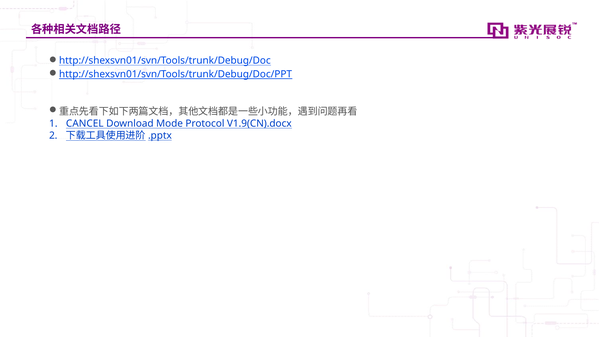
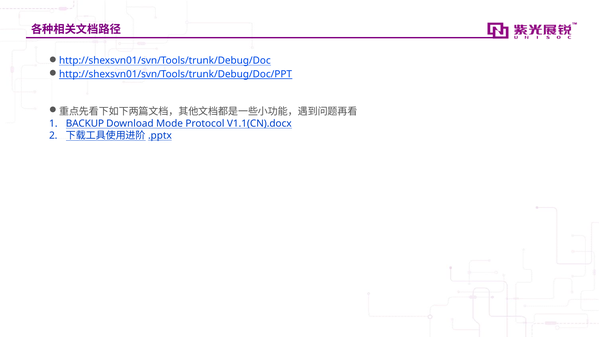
CANCEL: CANCEL -> BACKUP
V1.9(CN).docx: V1.9(CN).docx -> V1.1(CN).docx
